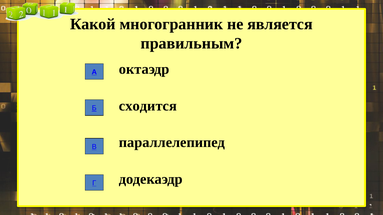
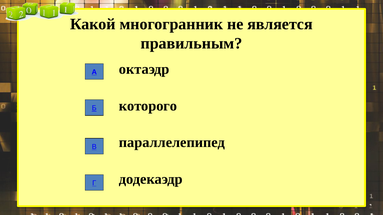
сходится: сходится -> которого
